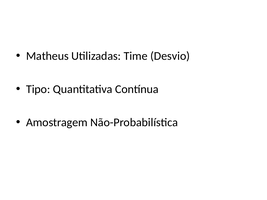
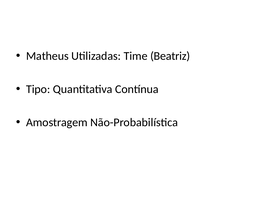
Desvio: Desvio -> Beatriz
